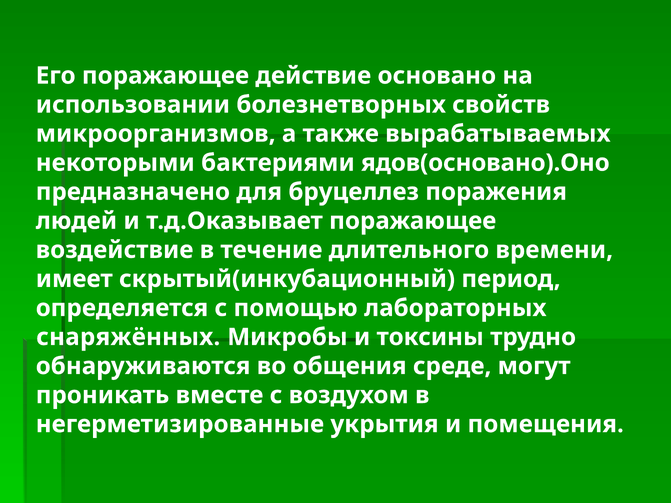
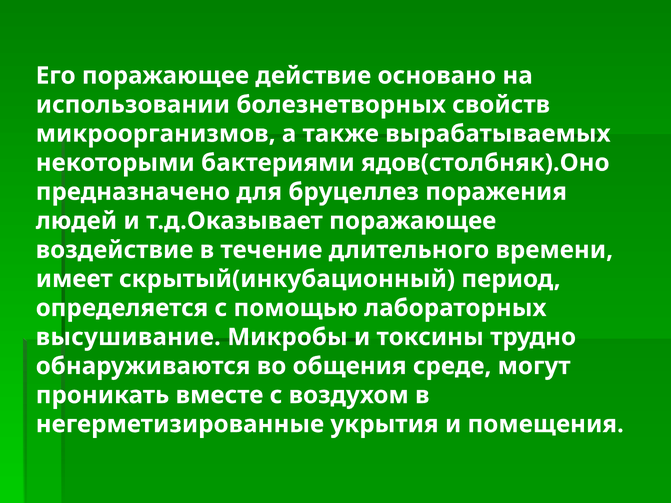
ядов(основано).Оно: ядов(основано).Оно -> ядов(столбняк).Оно
снаряжённых: снаряжённых -> высушивание
